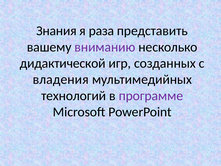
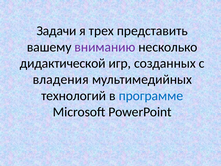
Знания: Знания -> Задачи
раза: раза -> трех
программе colour: purple -> blue
